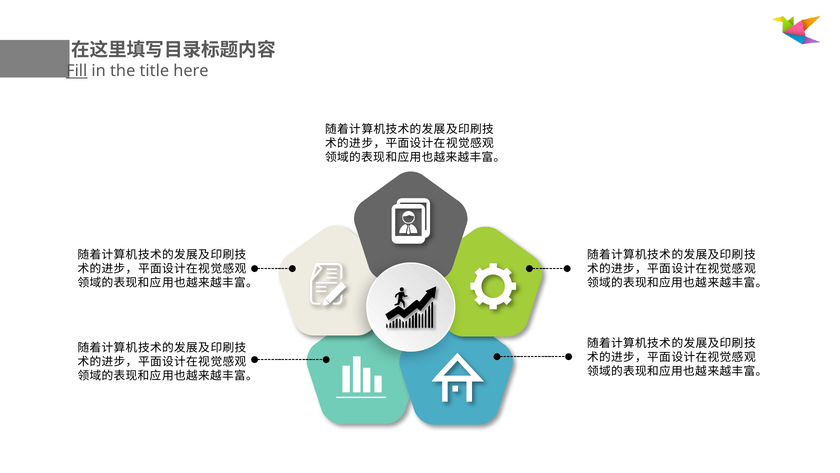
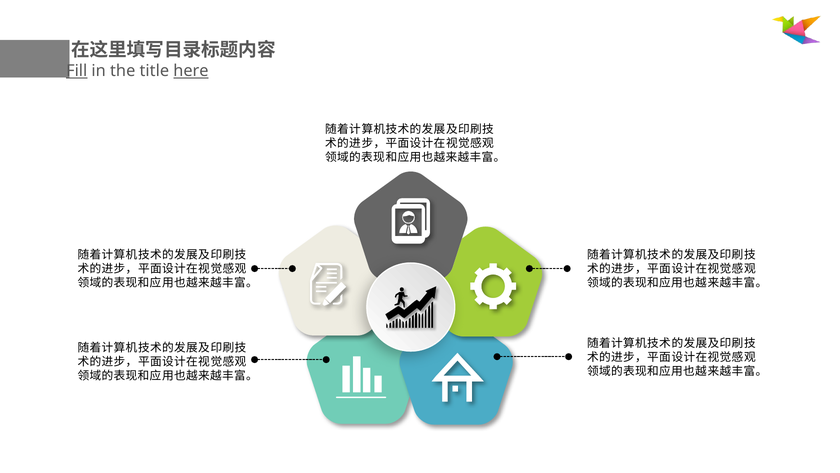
here underline: none -> present
